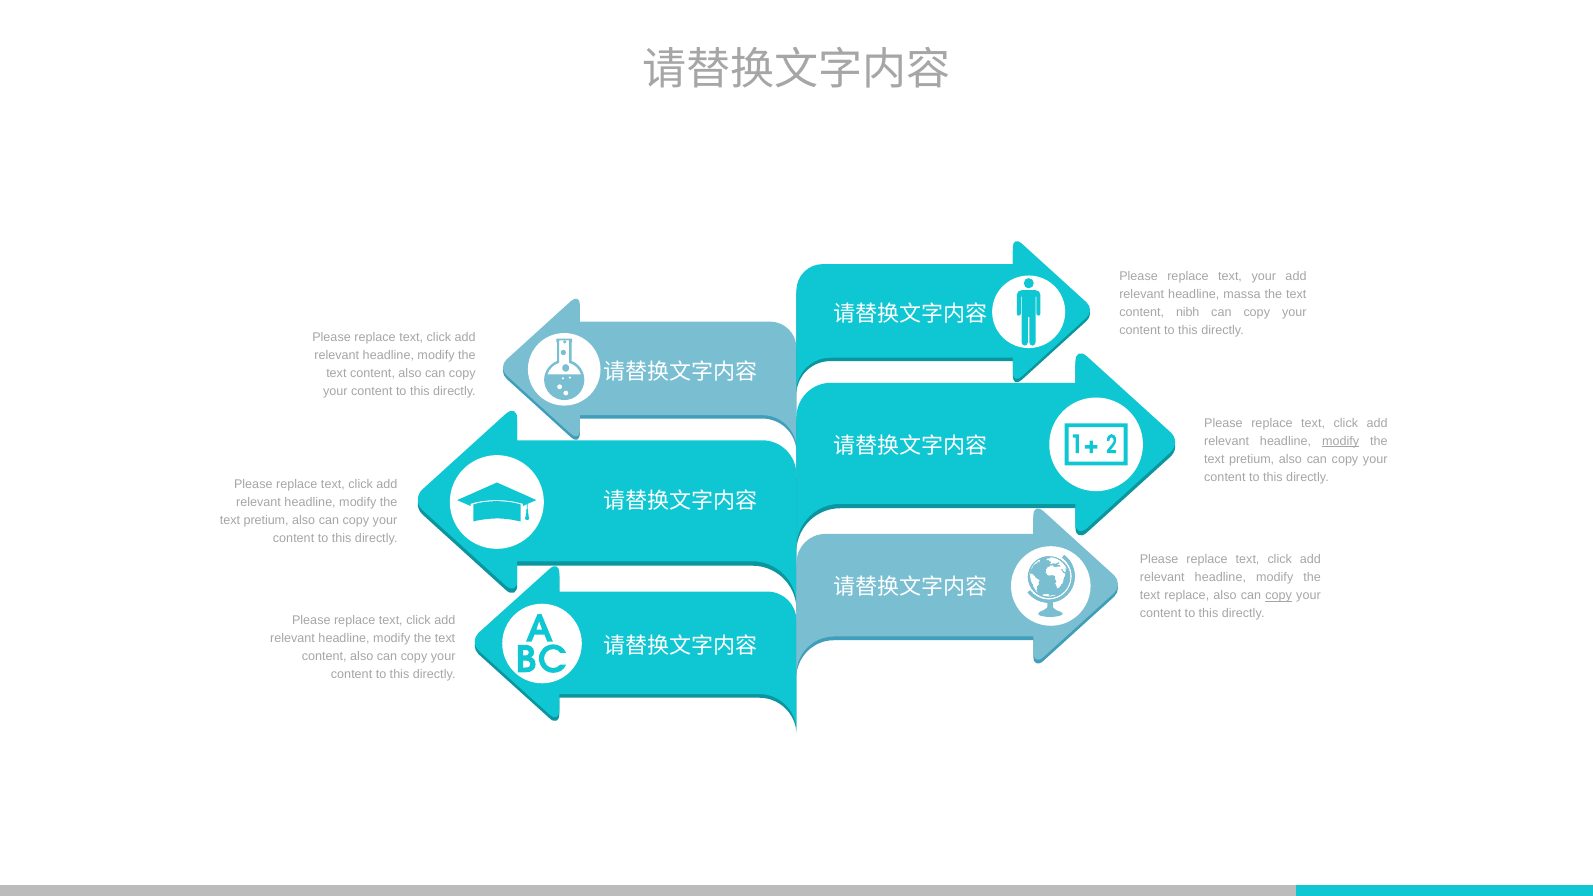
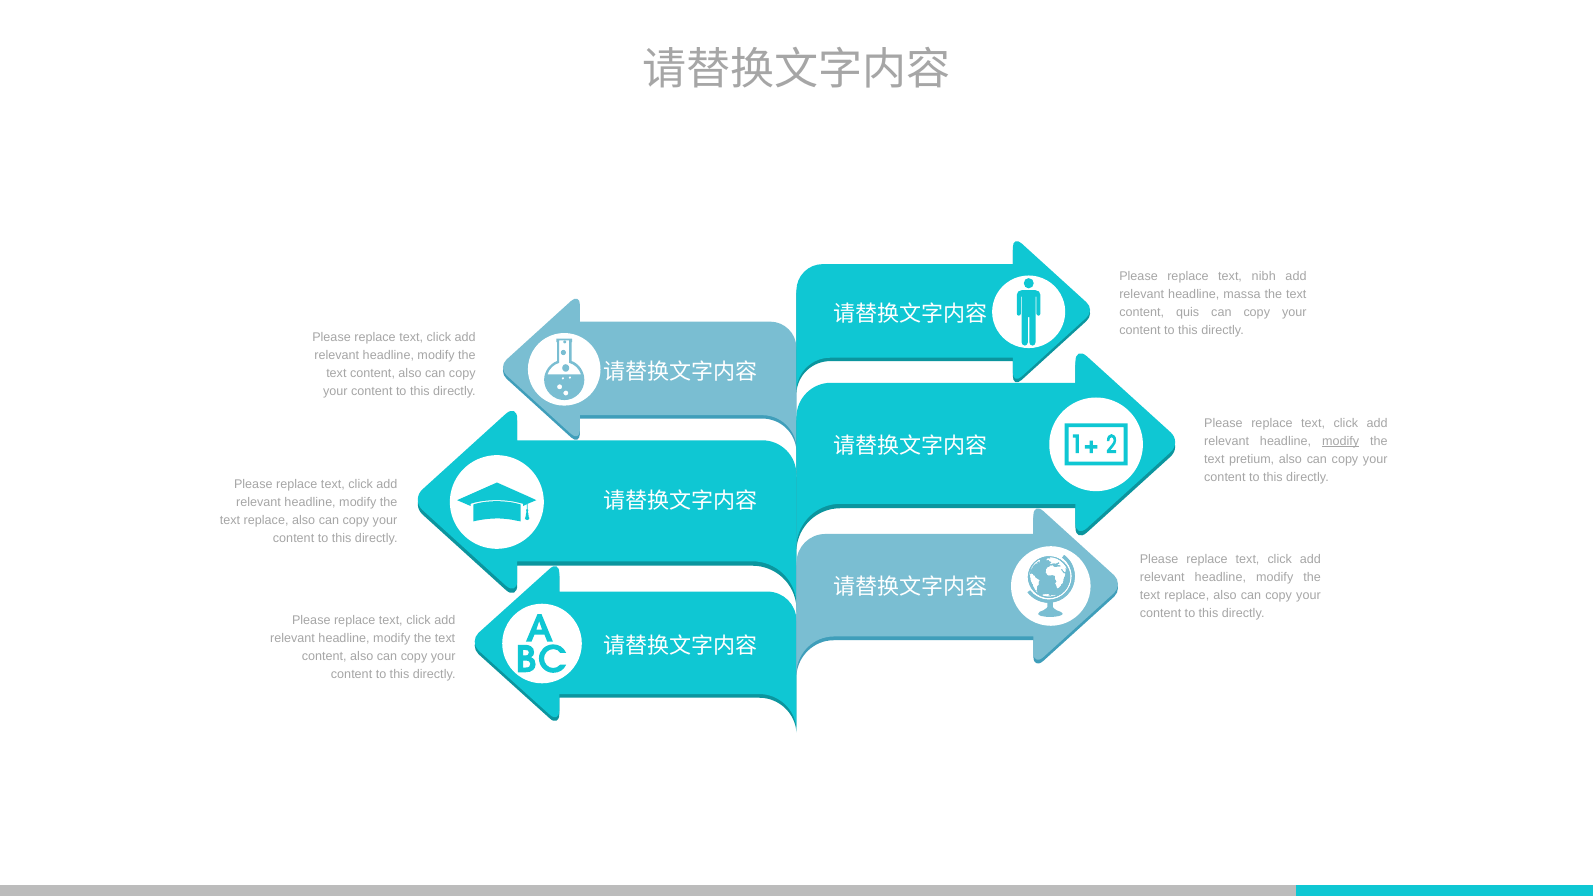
text your: your -> nibh
nibh: nibh -> quis
pretium at (266, 521): pretium -> replace
copy at (1279, 596) underline: present -> none
